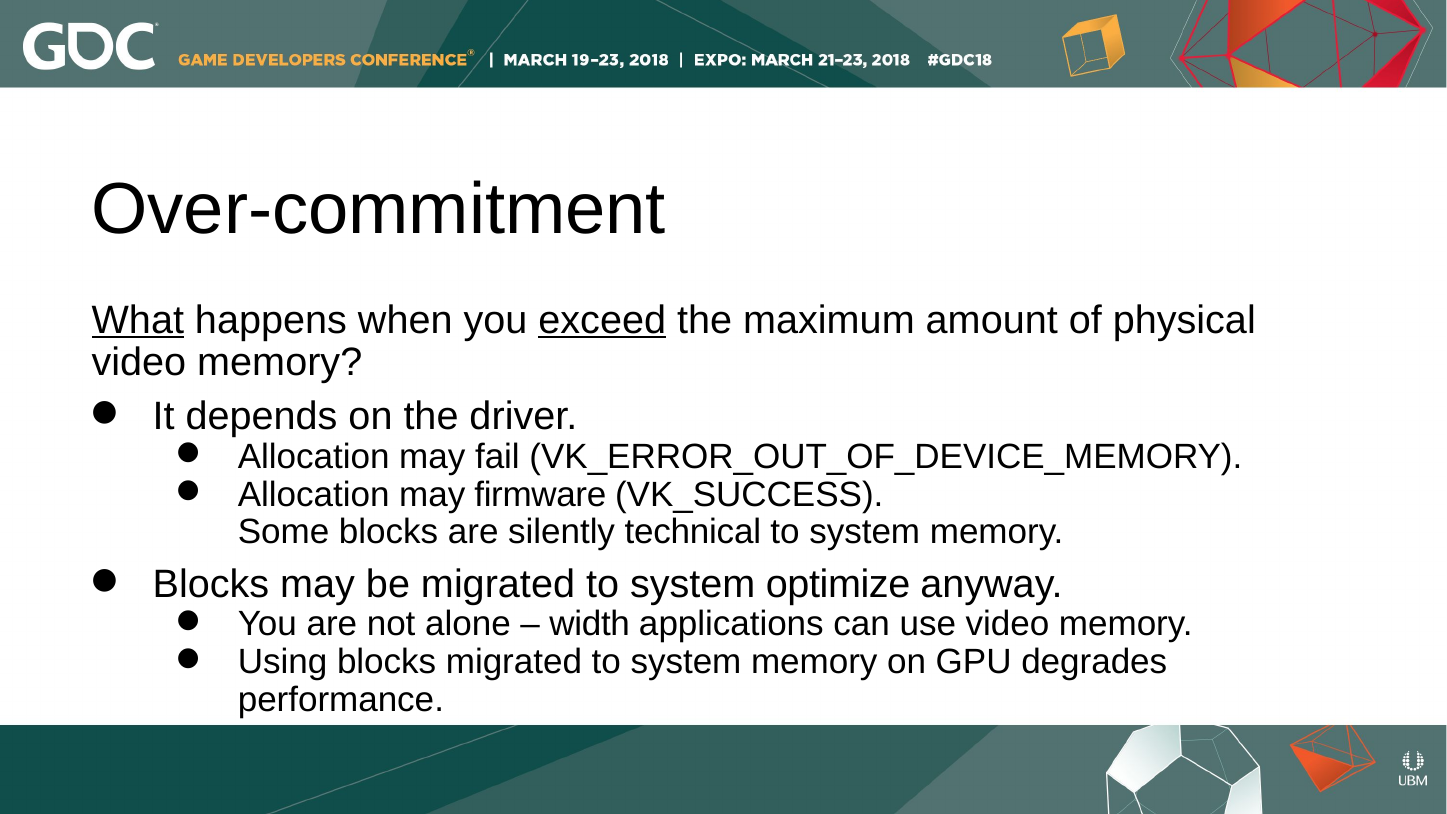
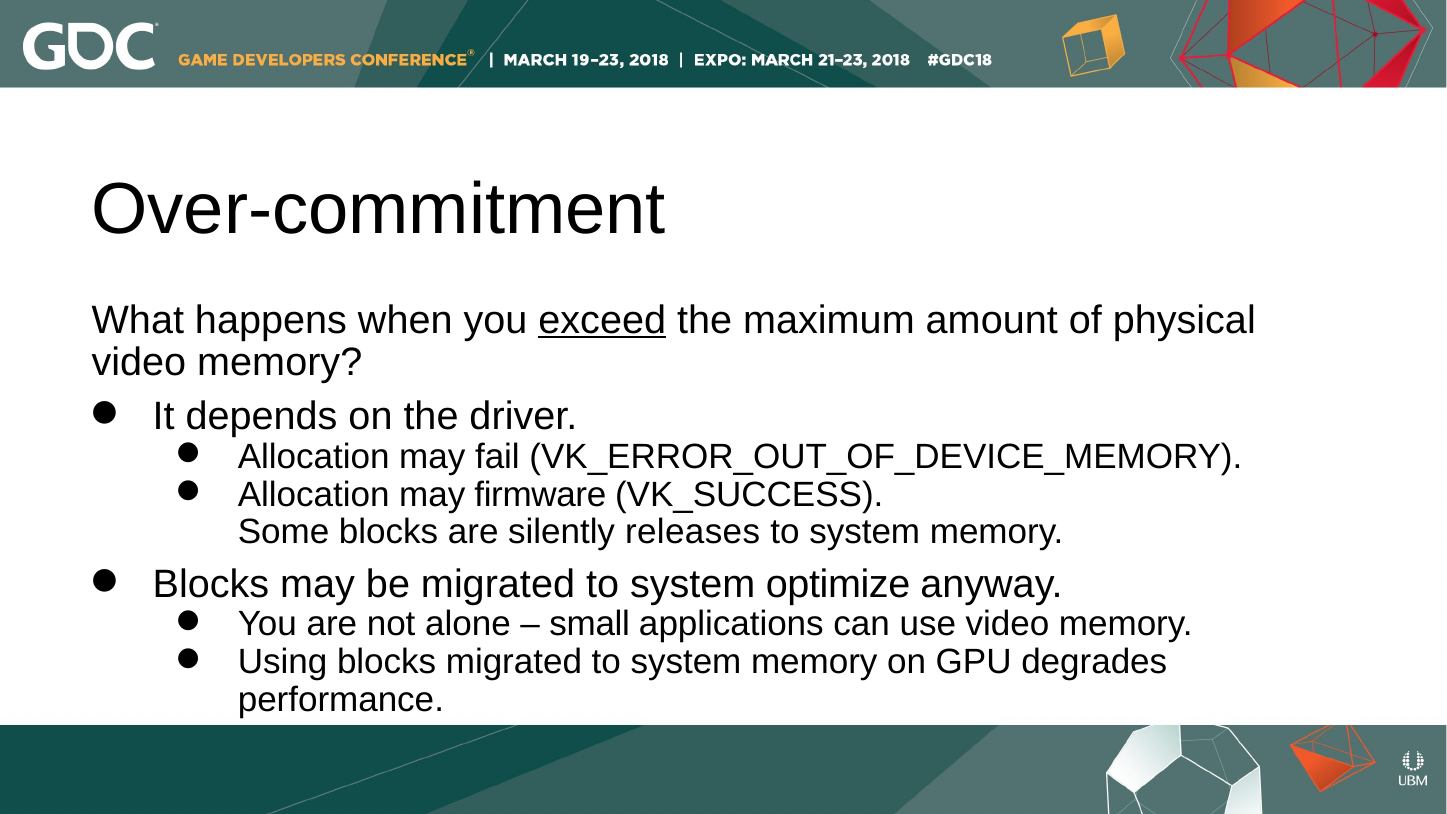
What underline: present -> none
technical: technical -> releases
width: width -> small
